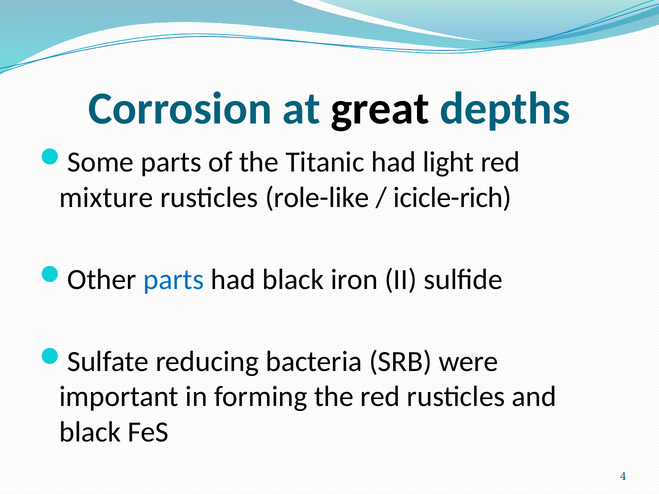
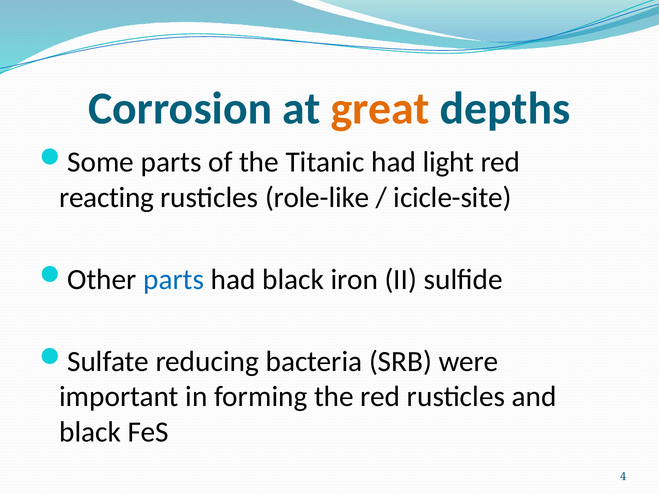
great colour: black -> orange
mixture: mixture -> reacting
icicle-rich: icicle-rich -> icicle-site
